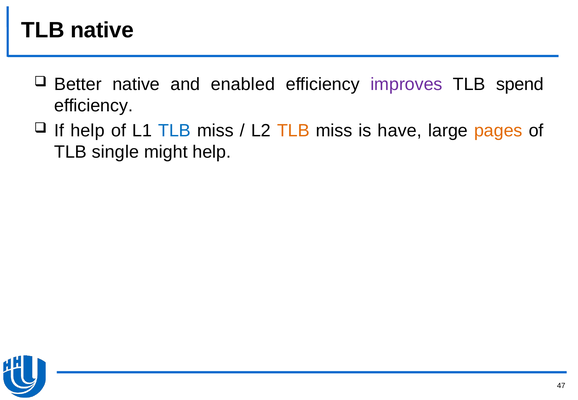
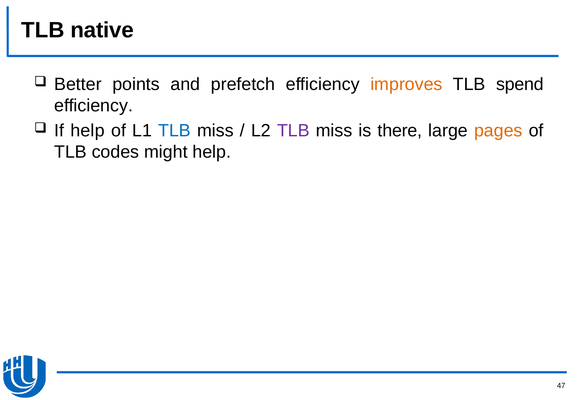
Better native: native -> points
enabled: enabled -> prefetch
improves colour: purple -> orange
TLB at (293, 131) colour: orange -> purple
have: have -> there
single: single -> codes
